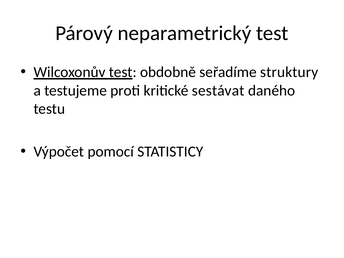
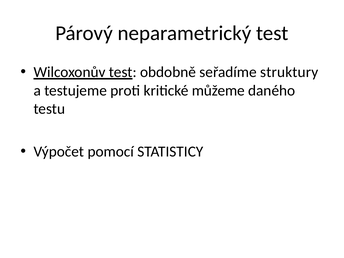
sestávat: sestávat -> můžeme
